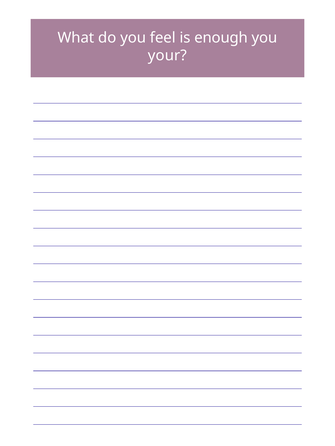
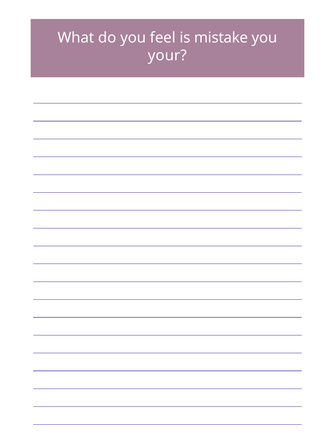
enough: enough -> mistake
